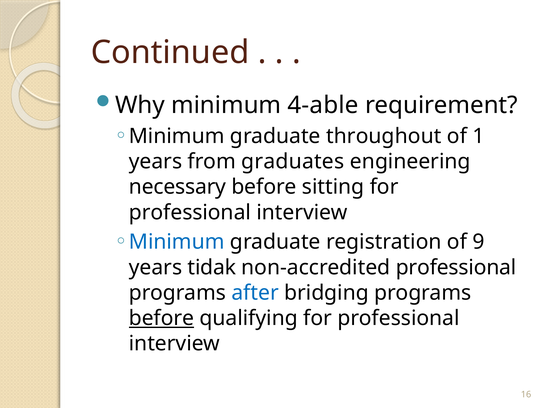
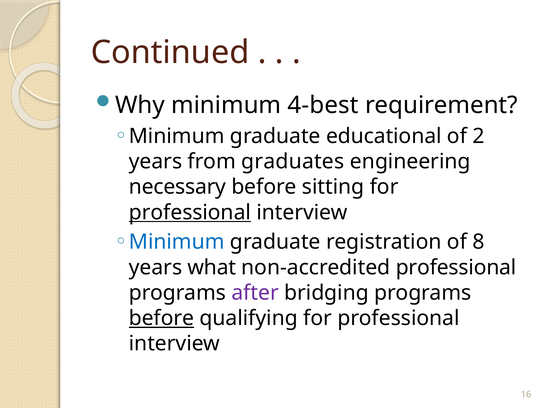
4-able: 4-able -> 4-best
throughout: throughout -> educational
1: 1 -> 2
professional at (190, 212) underline: none -> present
9: 9 -> 8
tidak: tidak -> what
after colour: blue -> purple
